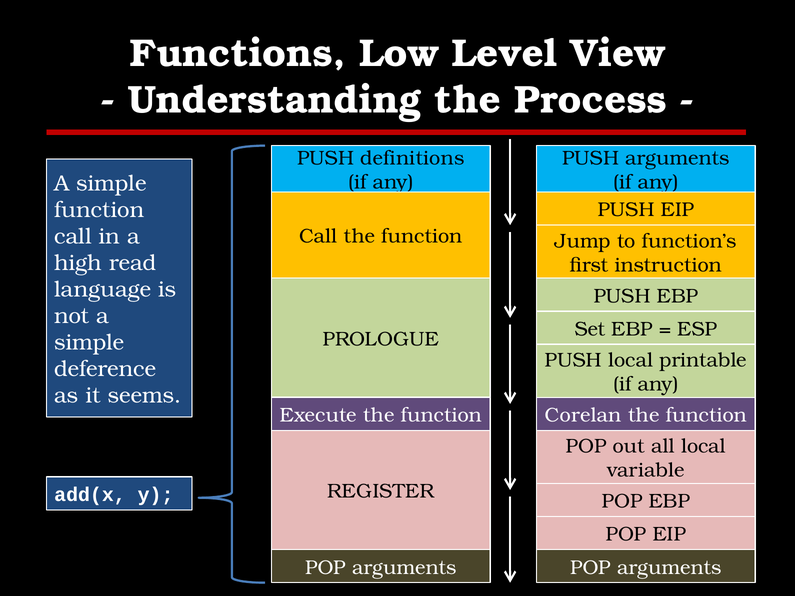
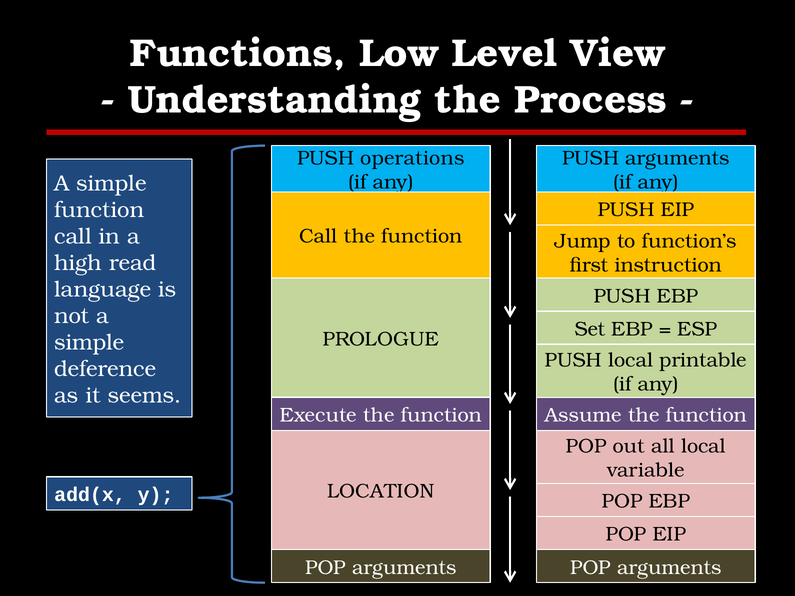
definitions: definitions -> operations
Corelan: Corelan -> Assume
REGISTER: REGISTER -> LOCATION
